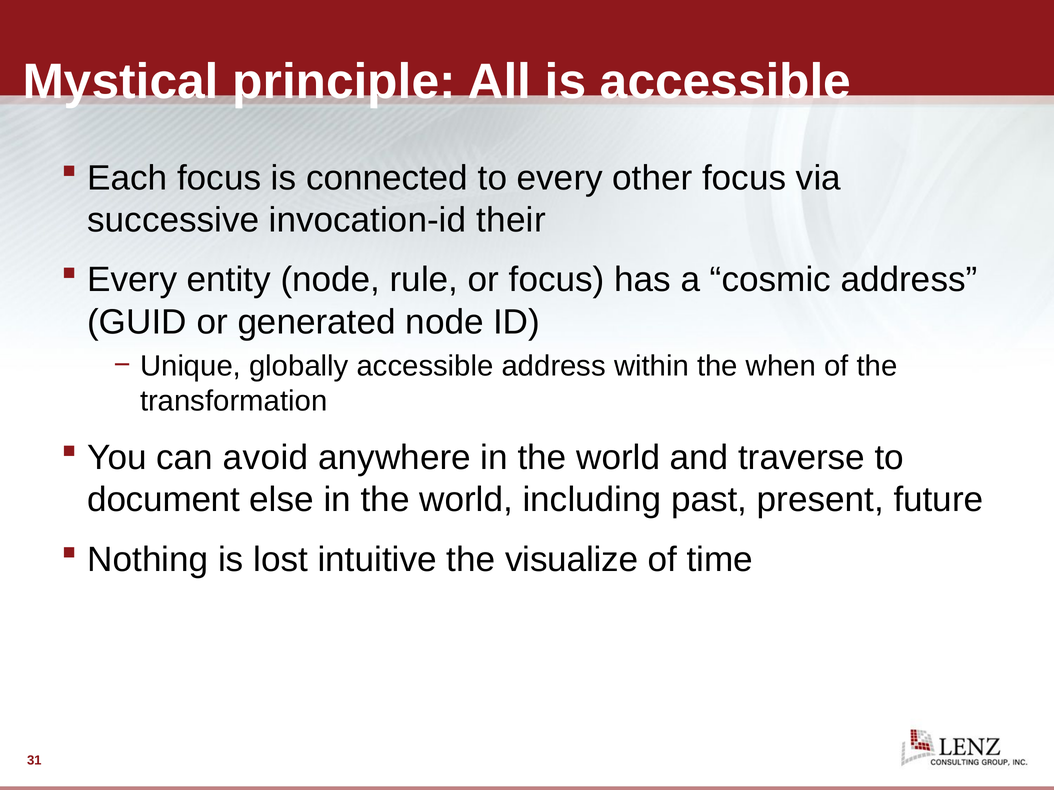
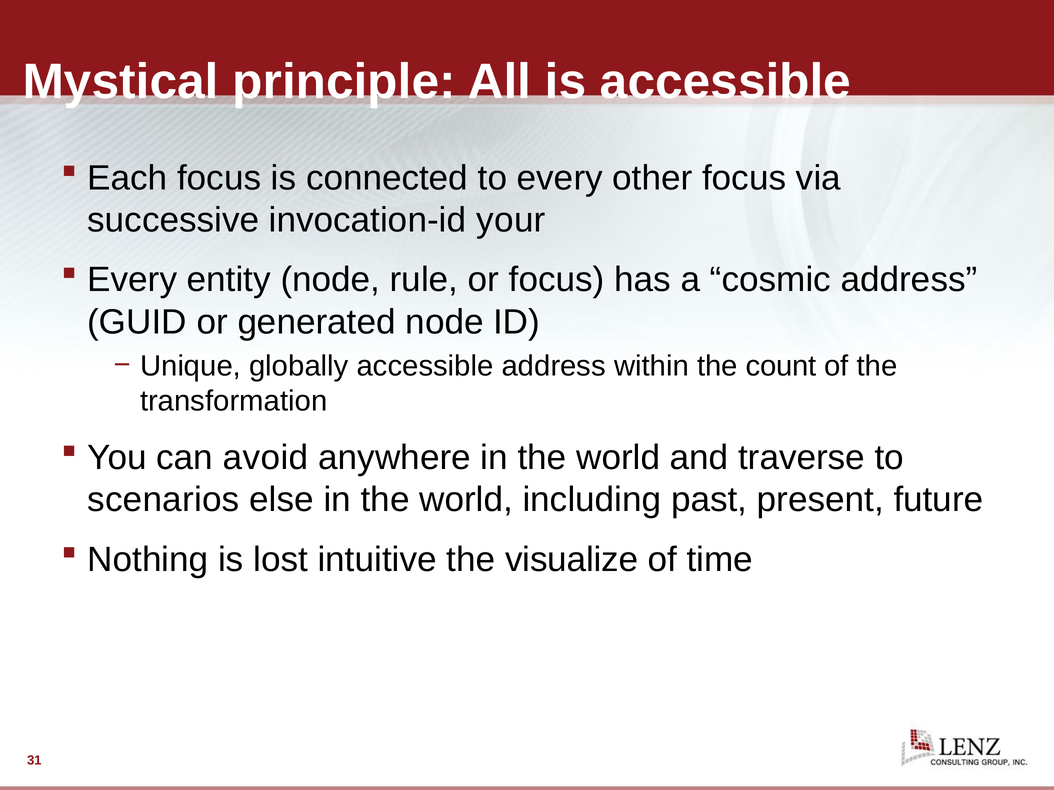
their: their -> your
when: when -> count
document: document -> scenarios
